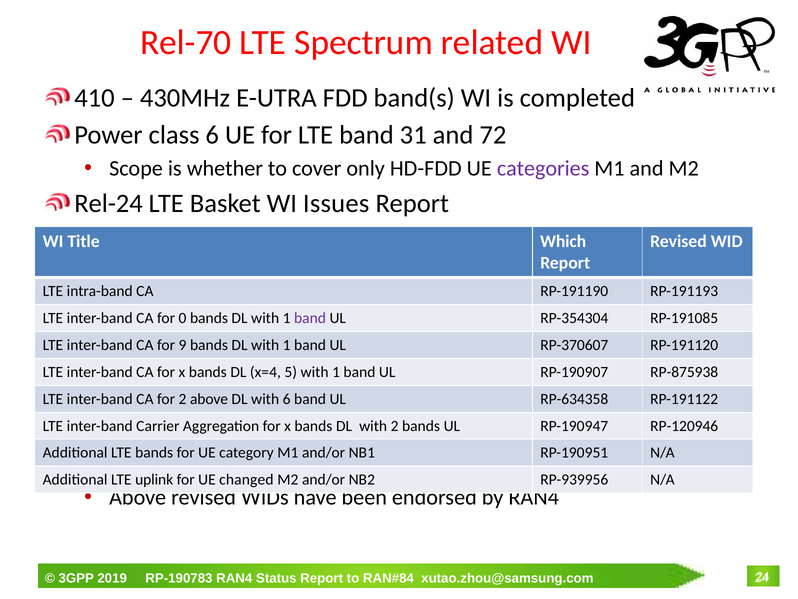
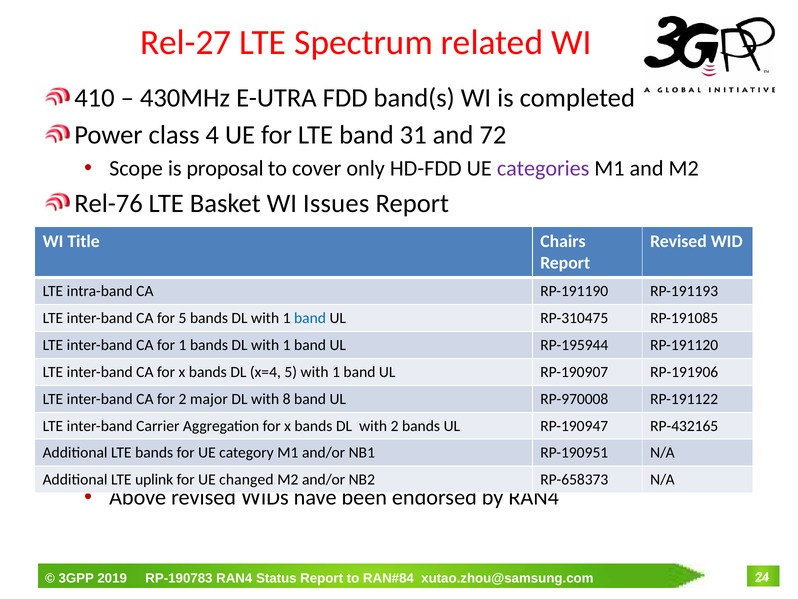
Rel-70: Rel-70 -> Rel-27
class 6: 6 -> 4
whether: whether -> proposal
Rel-24: Rel-24 -> Rel-76
Which: Which -> Chairs
for 0: 0 -> 5
band at (310, 318) colour: purple -> blue
RP-354304: RP-354304 -> RP-310475
for 9: 9 -> 1
RP-370607: RP-370607 -> RP-195944
RP-875938: RP-875938 -> RP-191906
2 above: above -> major
with 6: 6 -> 8
RP-634358: RP-634358 -> RP-970008
RP-120946: RP-120946 -> RP-432165
RP-939956: RP-939956 -> RP-658373
